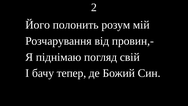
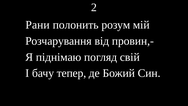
Його: Його -> Рани
